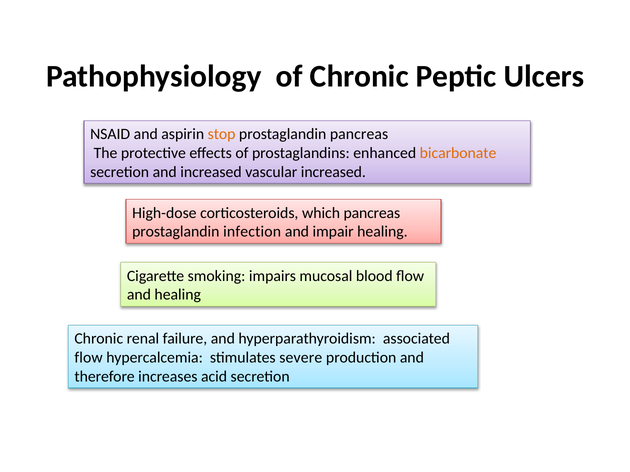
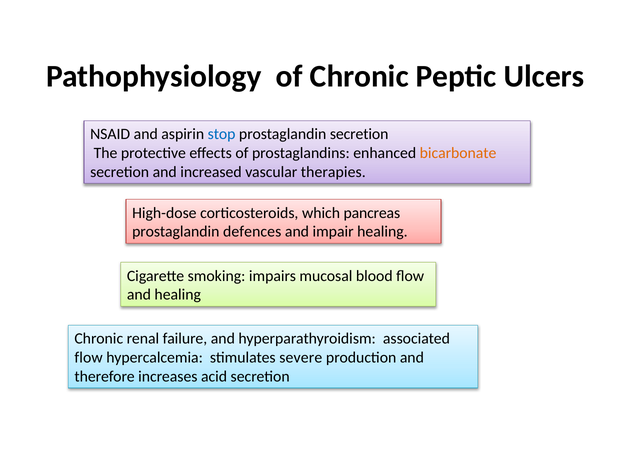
stop colour: orange -> blue
prostaglandin pancreas: pancreas -> secretion
vascular increased: increased -> therapies
infection: infection -> defences
